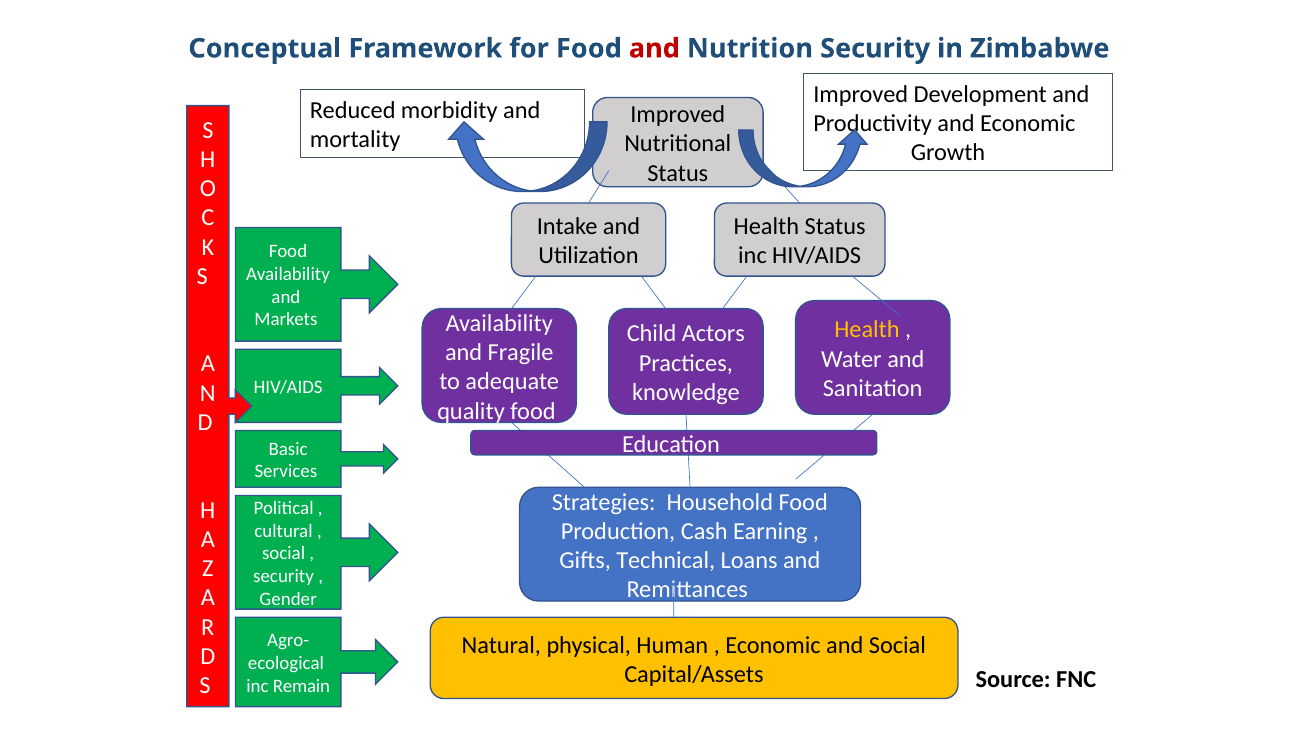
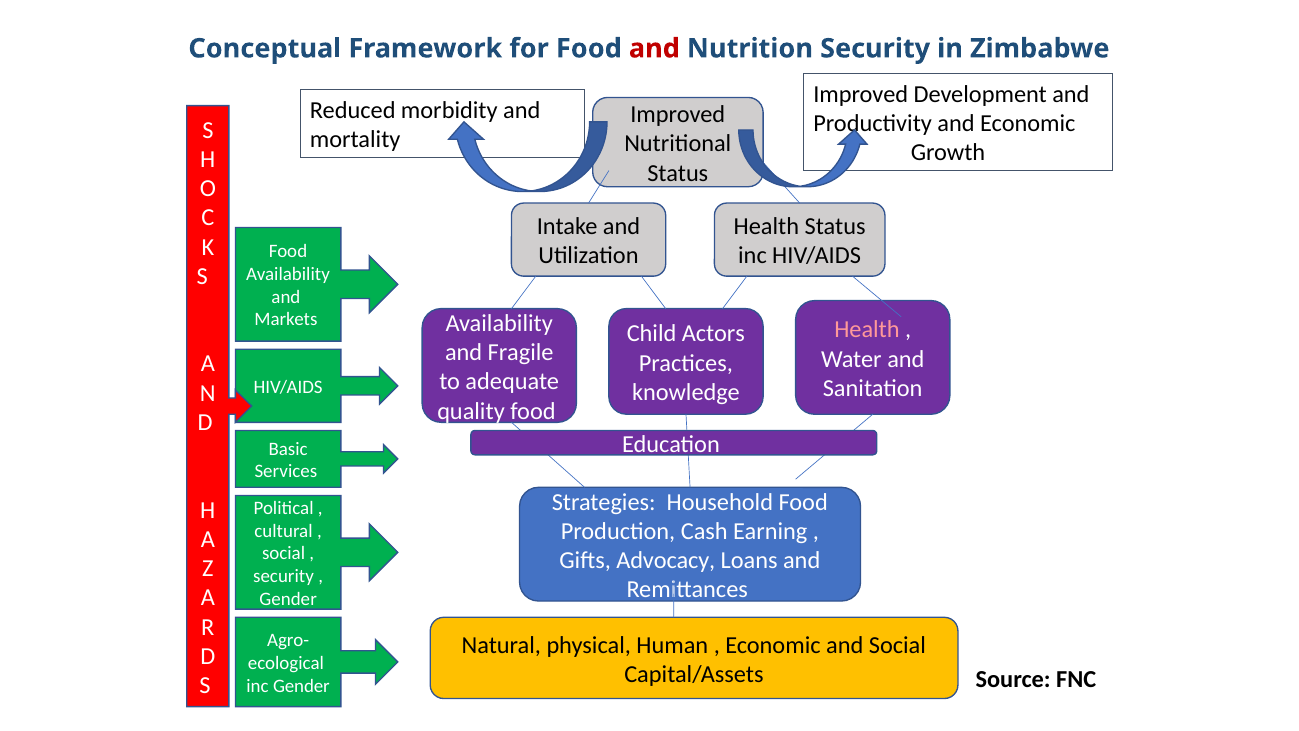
Health at (867, 330) colour: yellow -> pink
Technical: Technical -> Advocacy
inc Remain: Remain -> Gender
